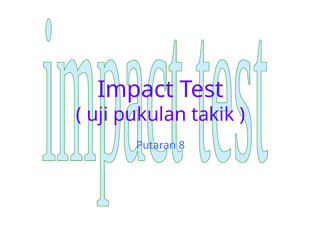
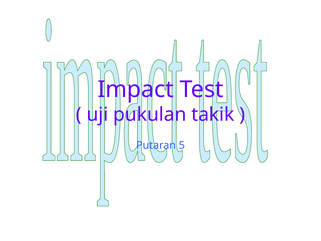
8: 8 -> 5
